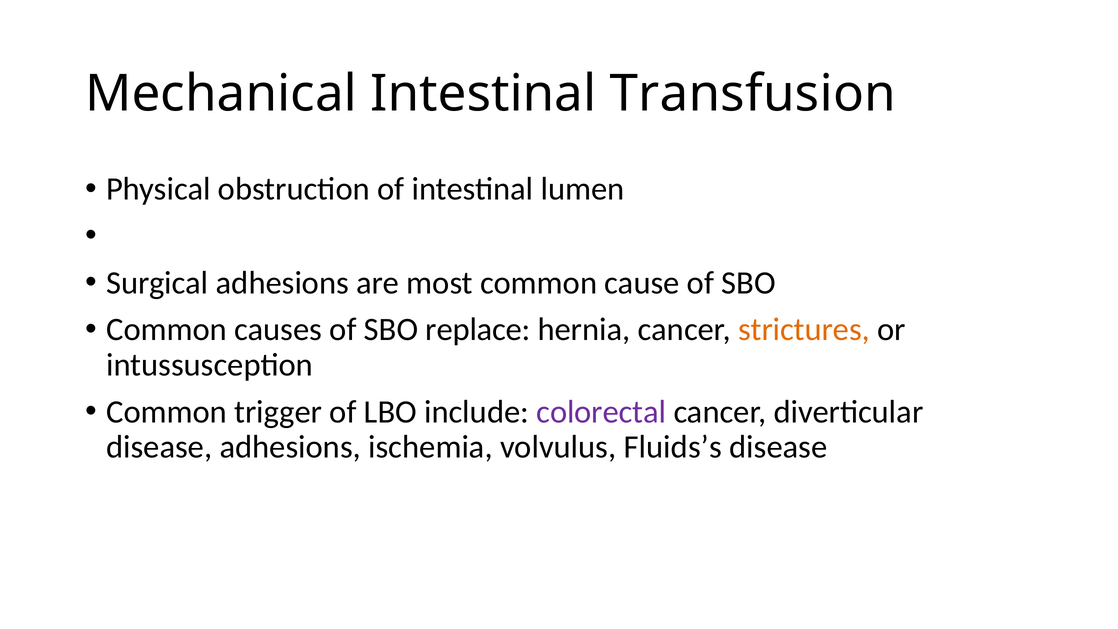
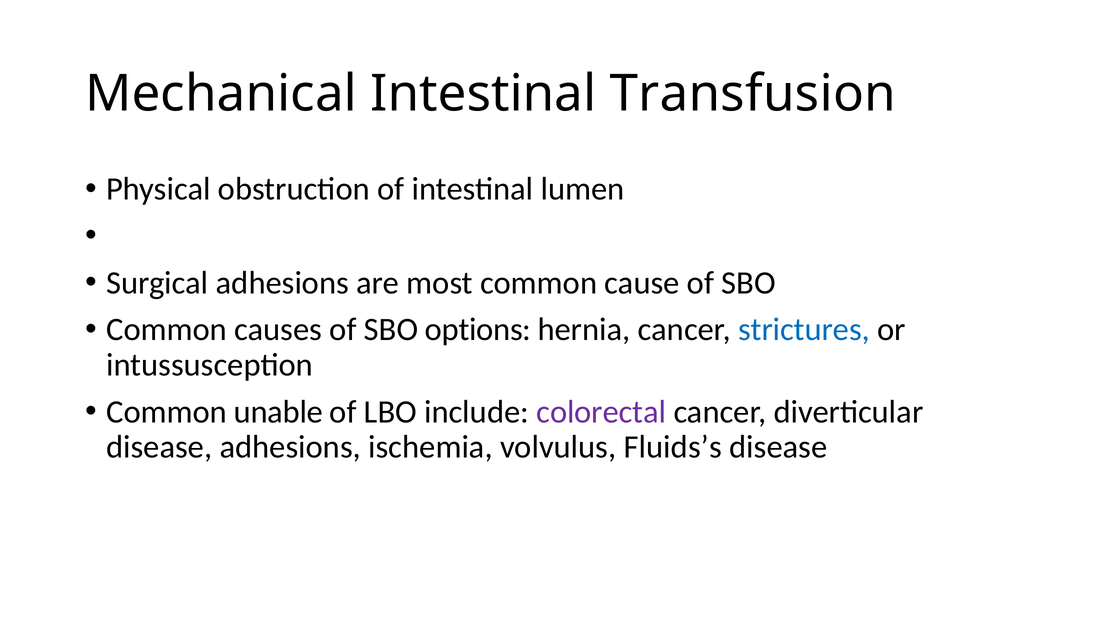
replace: replace -> options
strictures colour: orange -> blue
trigger: trigger -> unable
